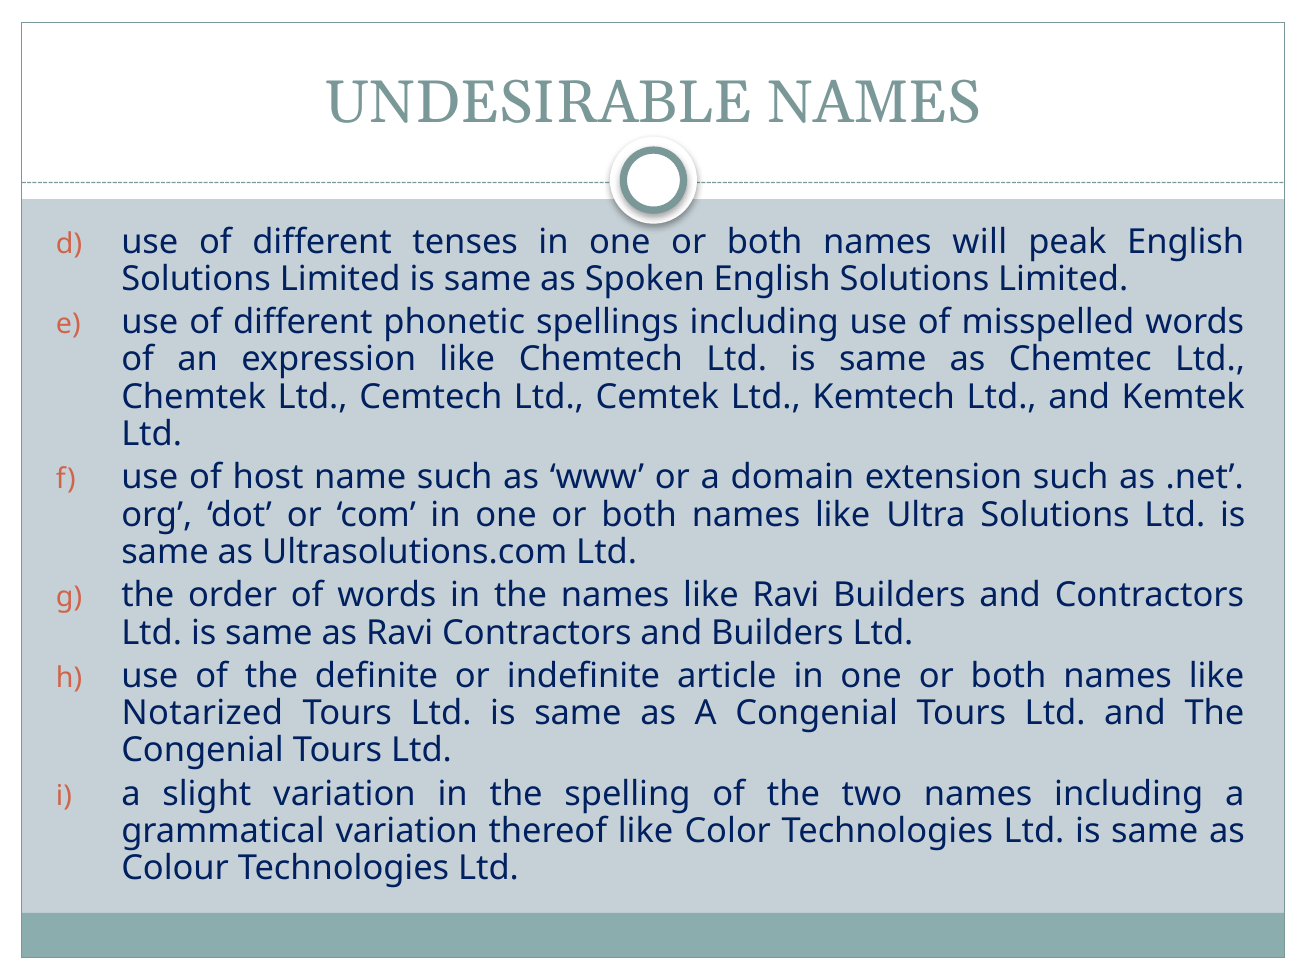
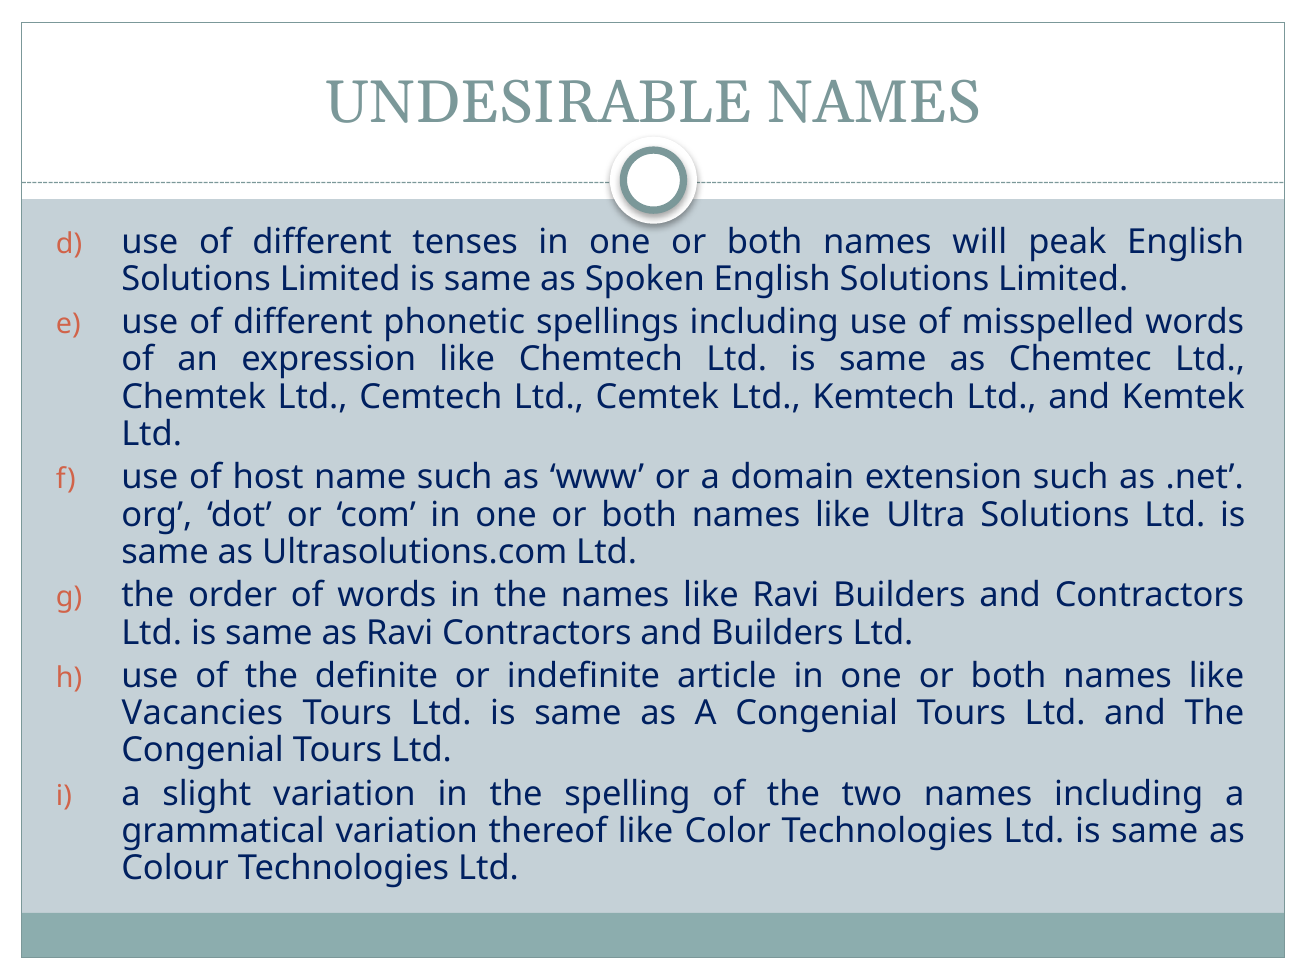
Notarized: Notarized -> Vacancies
